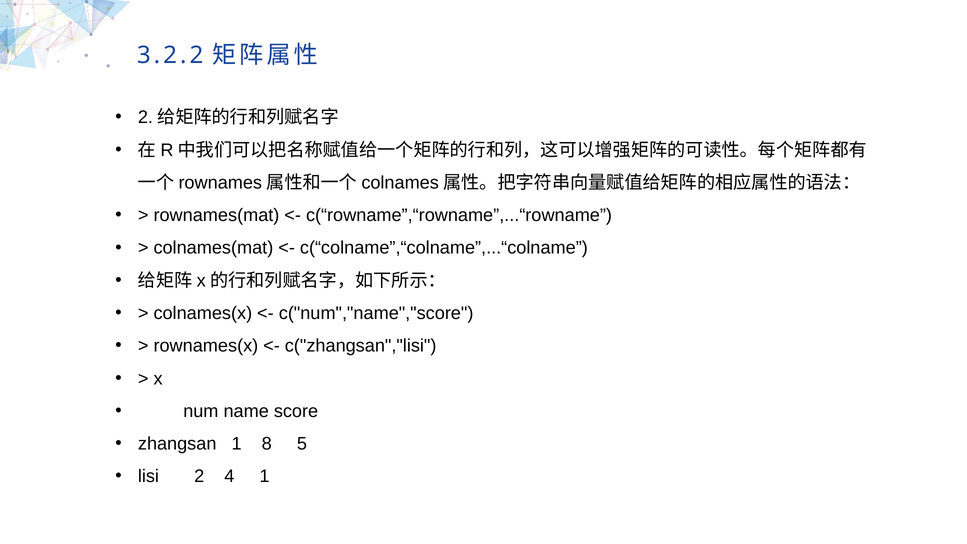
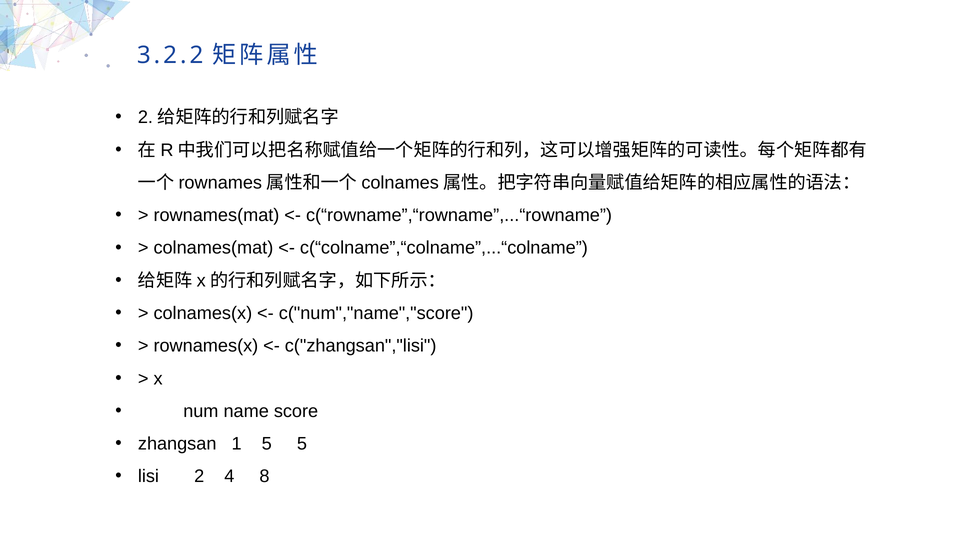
1 8: 8 -> 5
4 1: 1 -> 8
